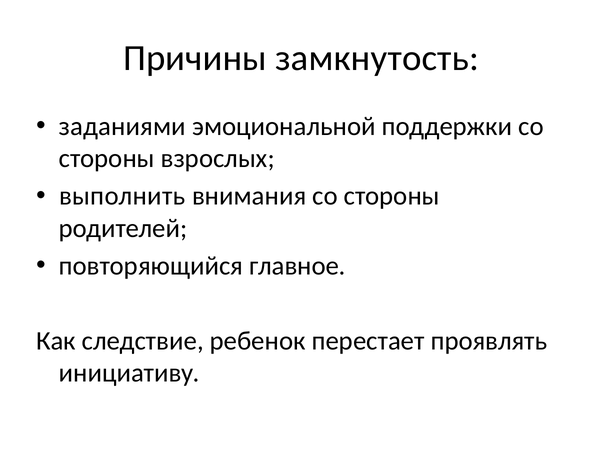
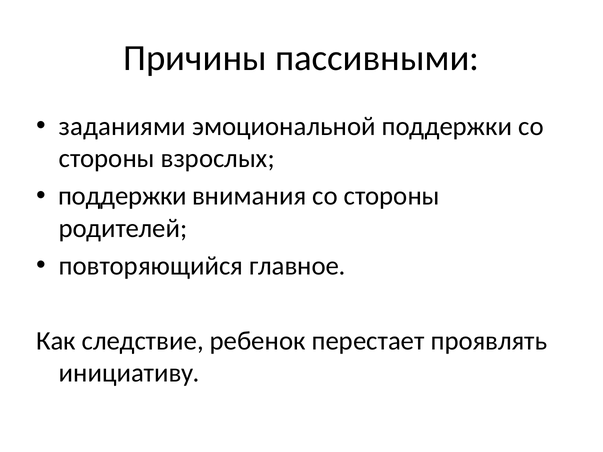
замкнутость: замкнутость -> пассивными
выполнить at (122, 196): выполнить -> поддержки
